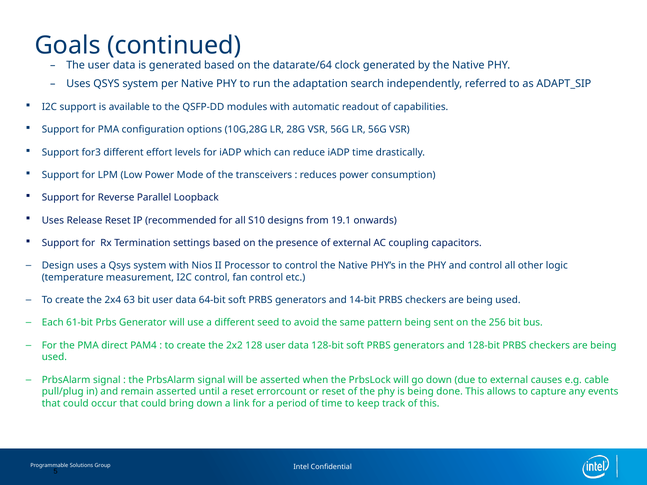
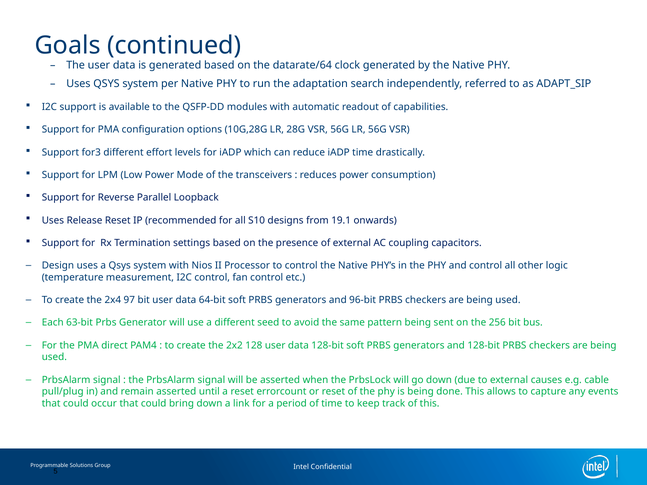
63: 63 -> 97
14-bit: 14-bit -> 96-bit
61-bit: 61-bit -> 63-bit
